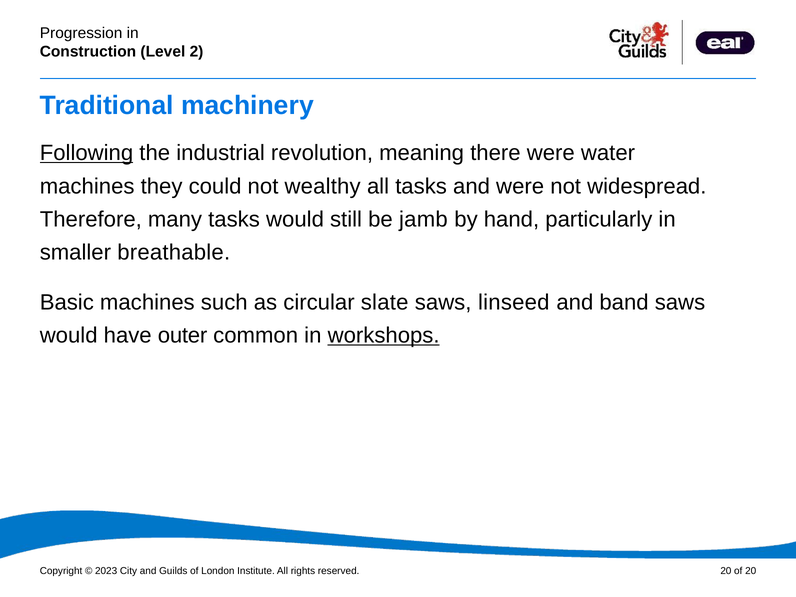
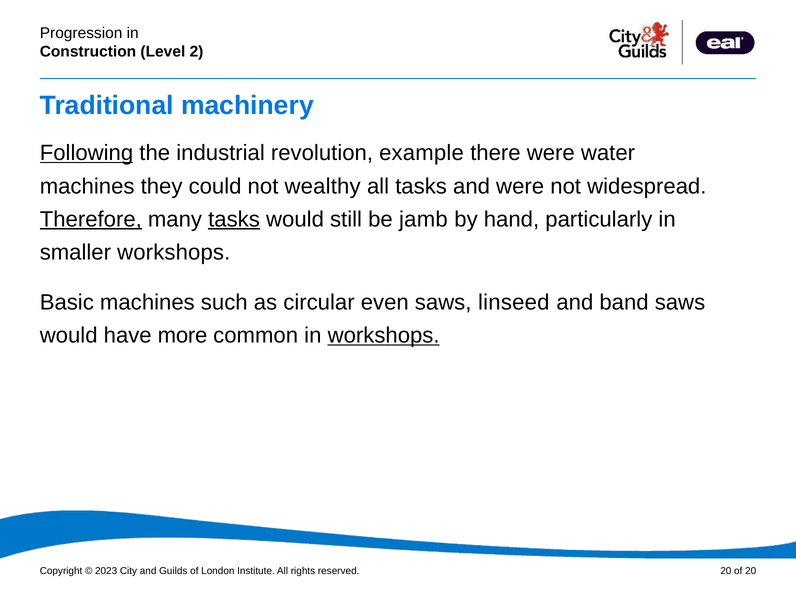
meaning: meaning -> example
Therefore underline: none -> present
tasks at (234, 219) underline: none -> present
smaller breathable: breathable -> workshops
slate: slate -> even
outer: outer -> more
